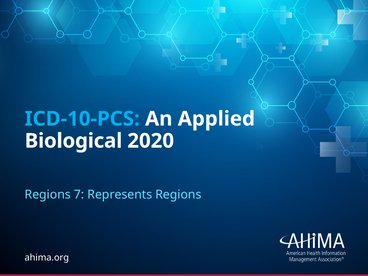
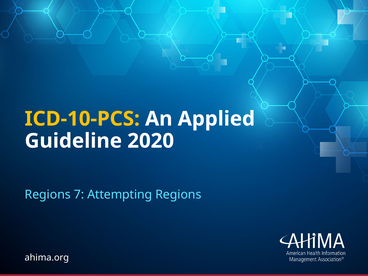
ICD-10-PCS colour: light blue -> yellow
Biological: Biological -> Guideline
Represents: Represents -> Attempting
